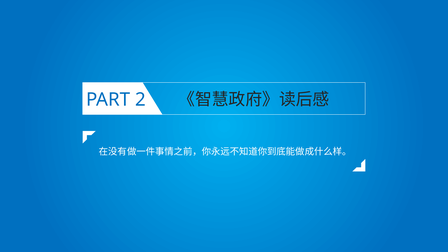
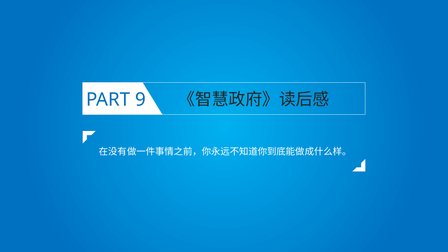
2: 2 -> 9
